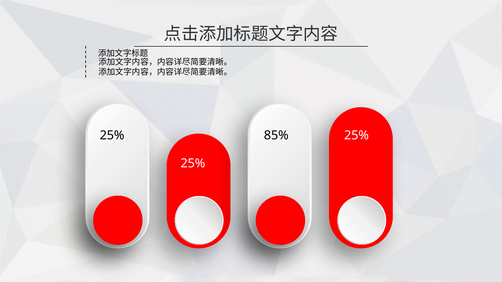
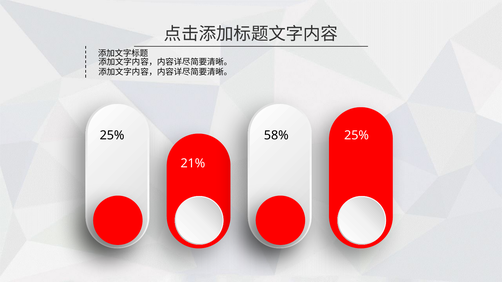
85%: 85% -> 58%
25% at (193, 164): 25% -> 21%
